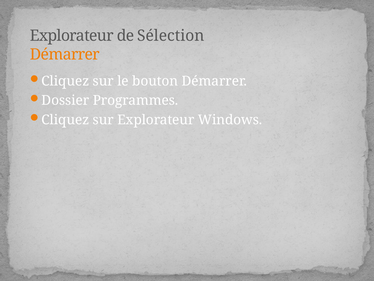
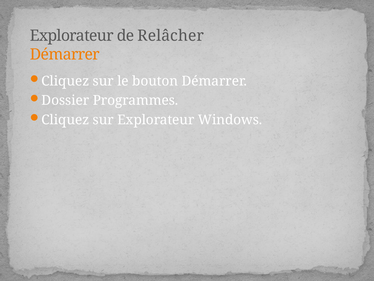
Sélection: Sélection -> Relâcher
